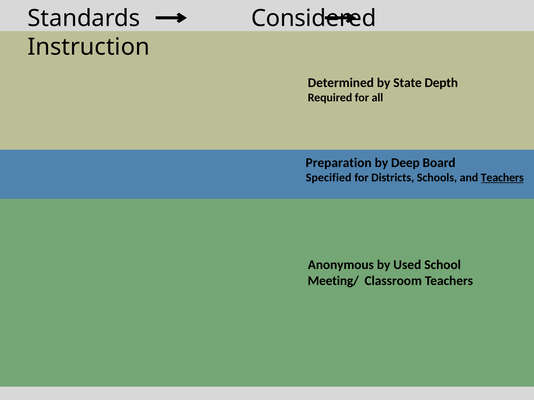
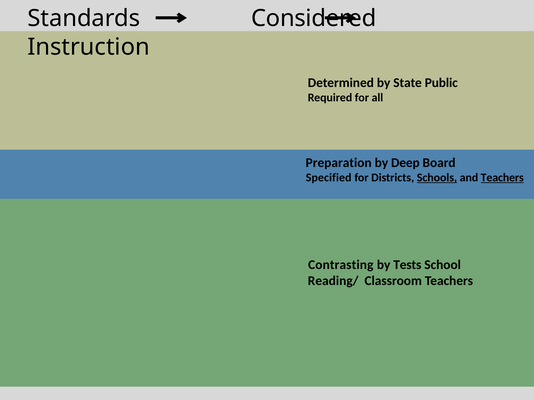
Depth: Depth -> Public
Schools underline: none -> present
Anonymous: Anonymous -> Contrasting
Used: Used -> Tests
Meeting/: Meeting/ -> Reading/
